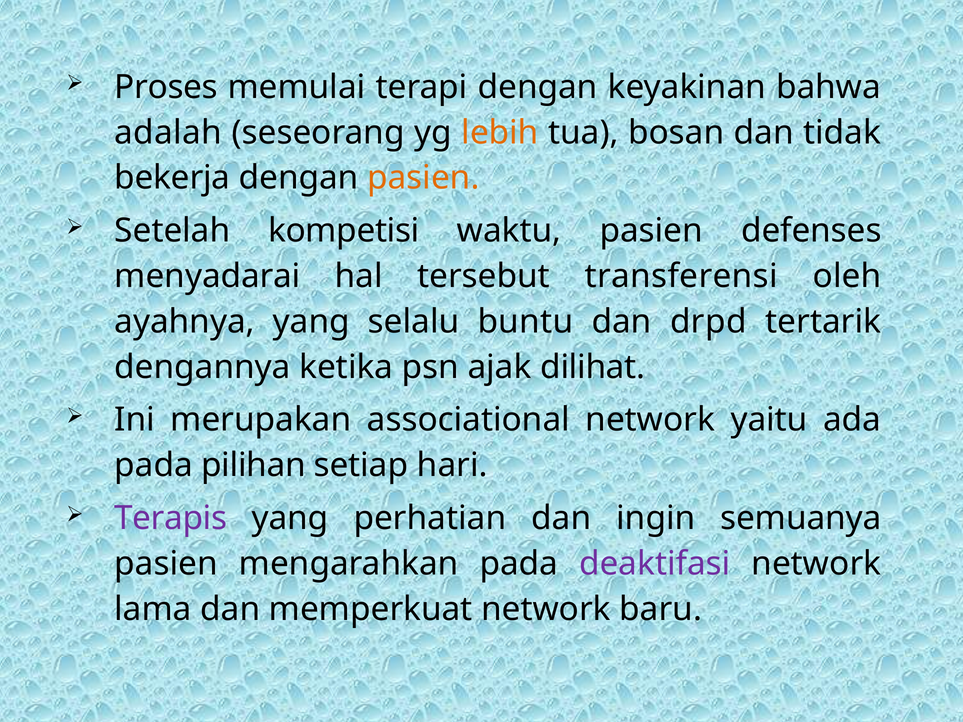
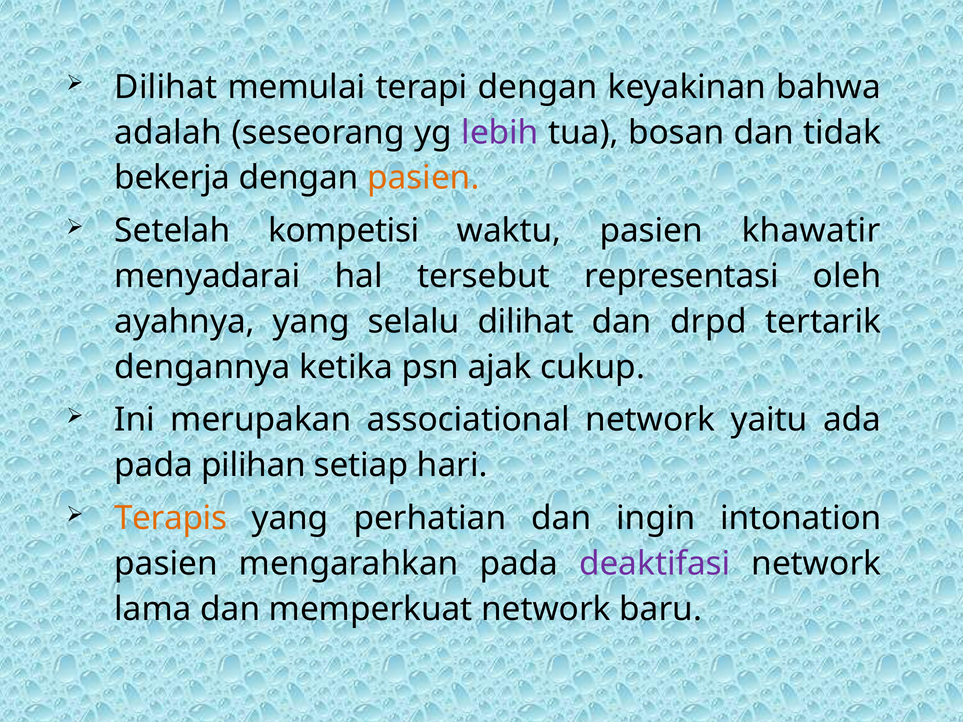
Proses at (166, 87): Proses -> Dilihat
lebih colour: orange -> purple
defenses: defenses -> khawatir
transferensi: transferensi -> representasi
selalu buntu: buntu -> dilihat
dilihat: dilihat -> cukup
Terapis colour: purple -> orange
semuanya: semuanya -> intonation
